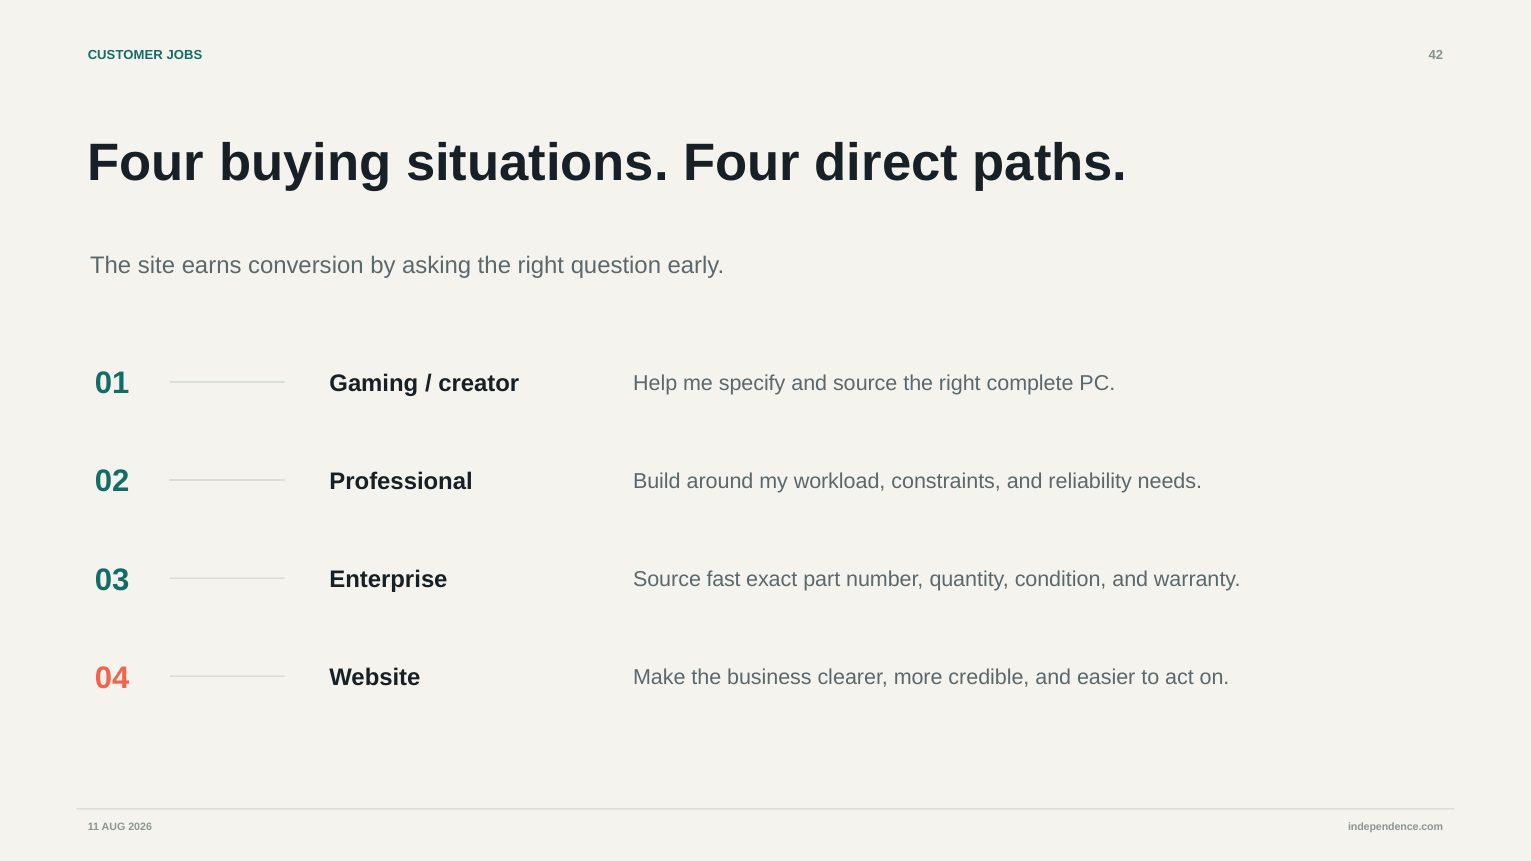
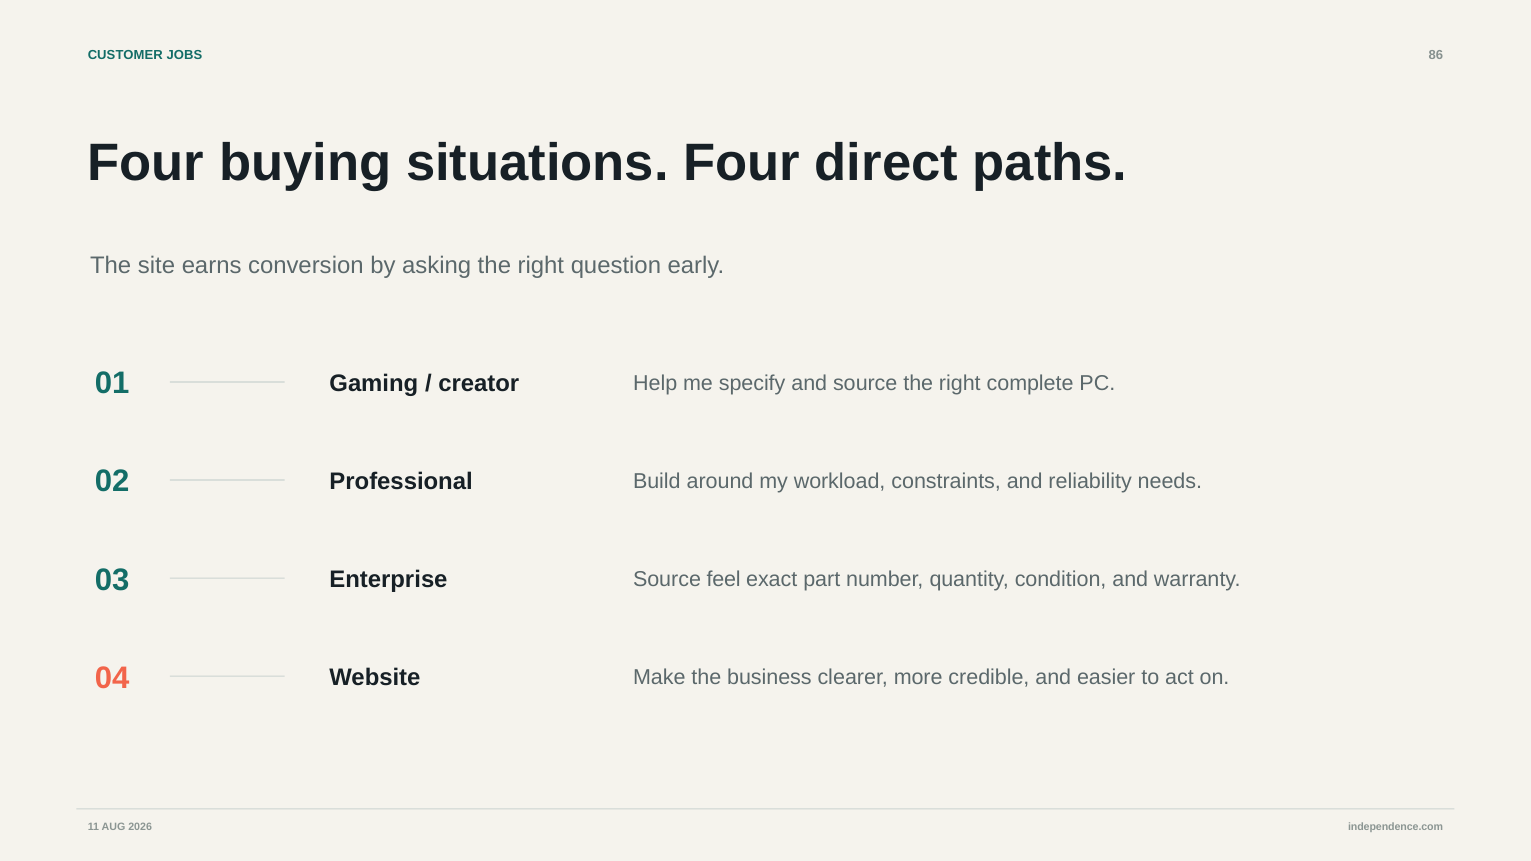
42: 42 -> 86
fast: fast -> feel
